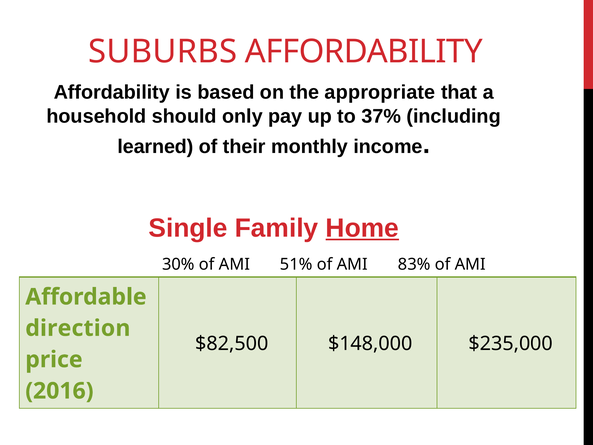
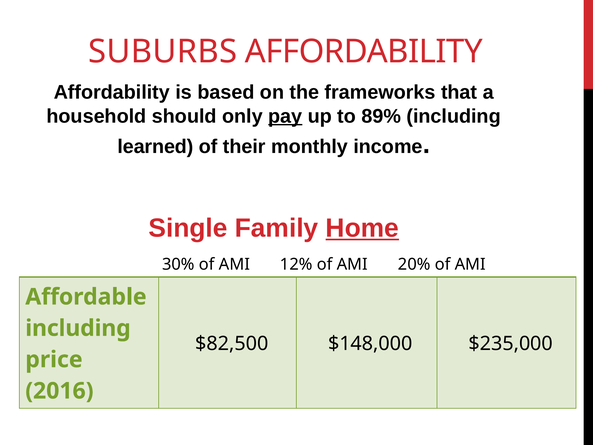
appropriate: appropriate -> frameworks
pay underline: none -> present
37%: 37% -> 89%
51%: 51% -> 12%
83%: 83% -> 20%
direction at (78, 328): direction -> including
